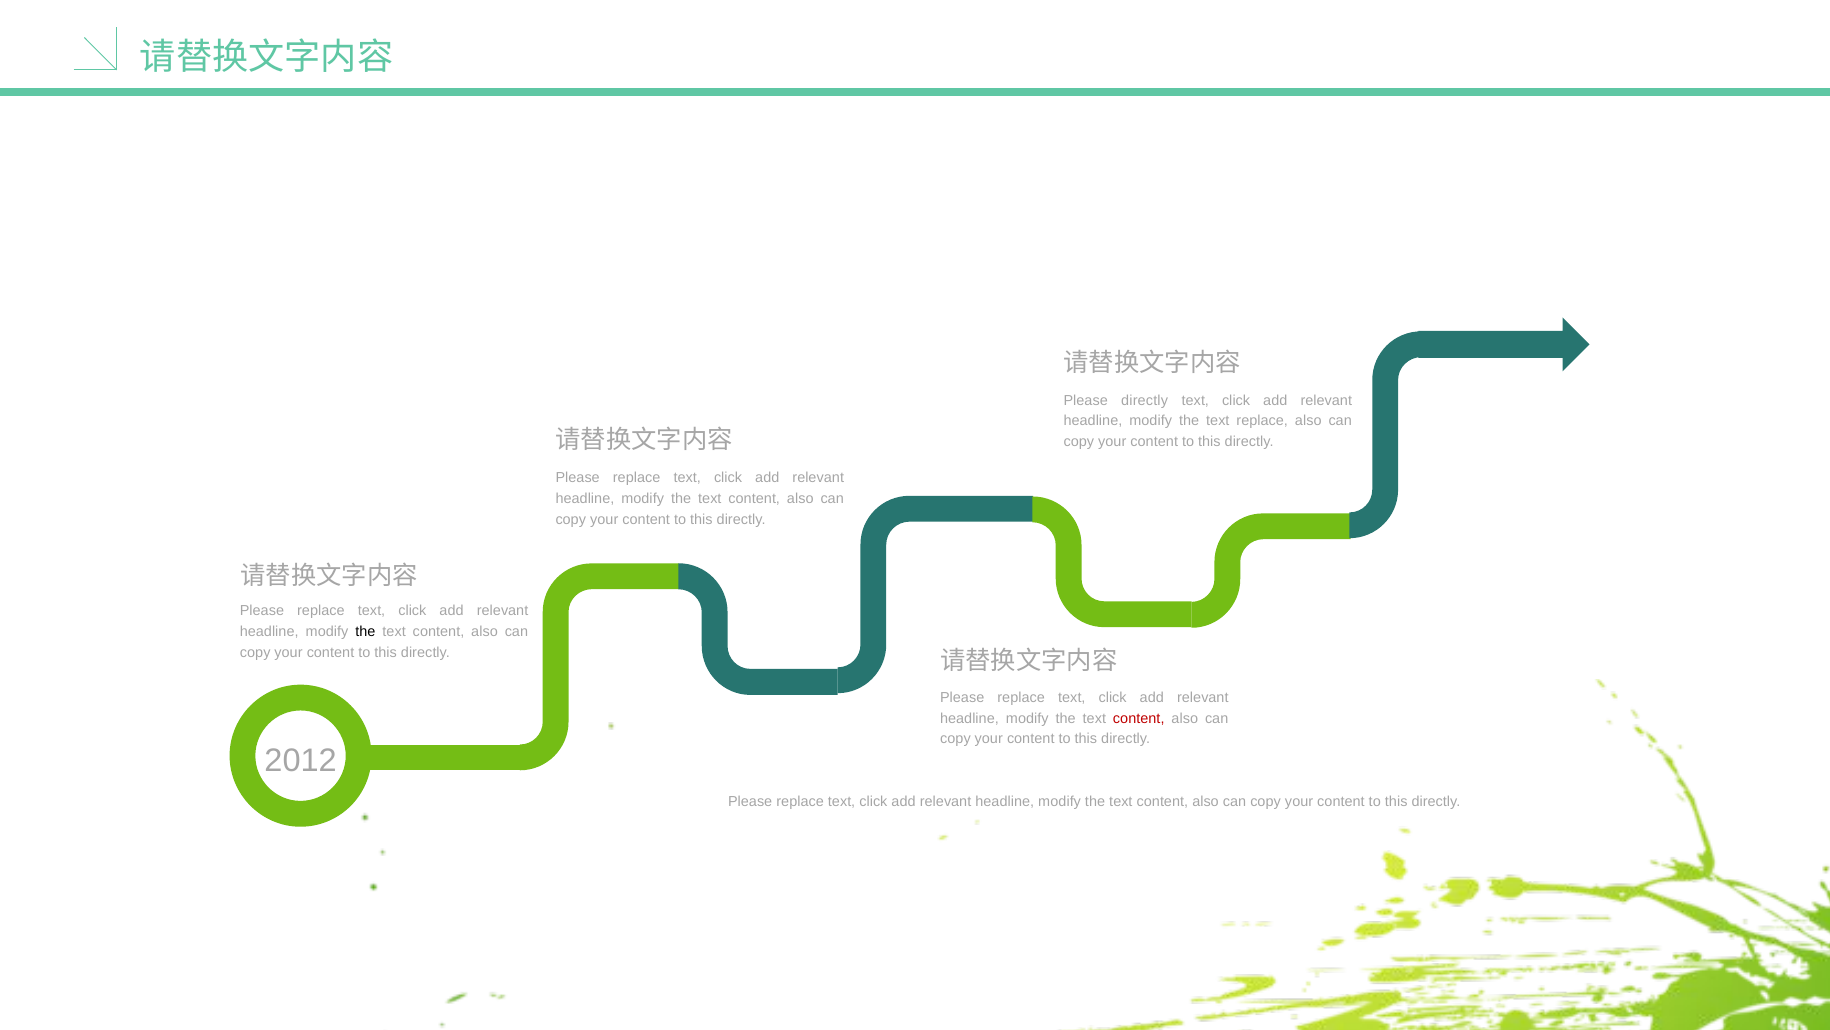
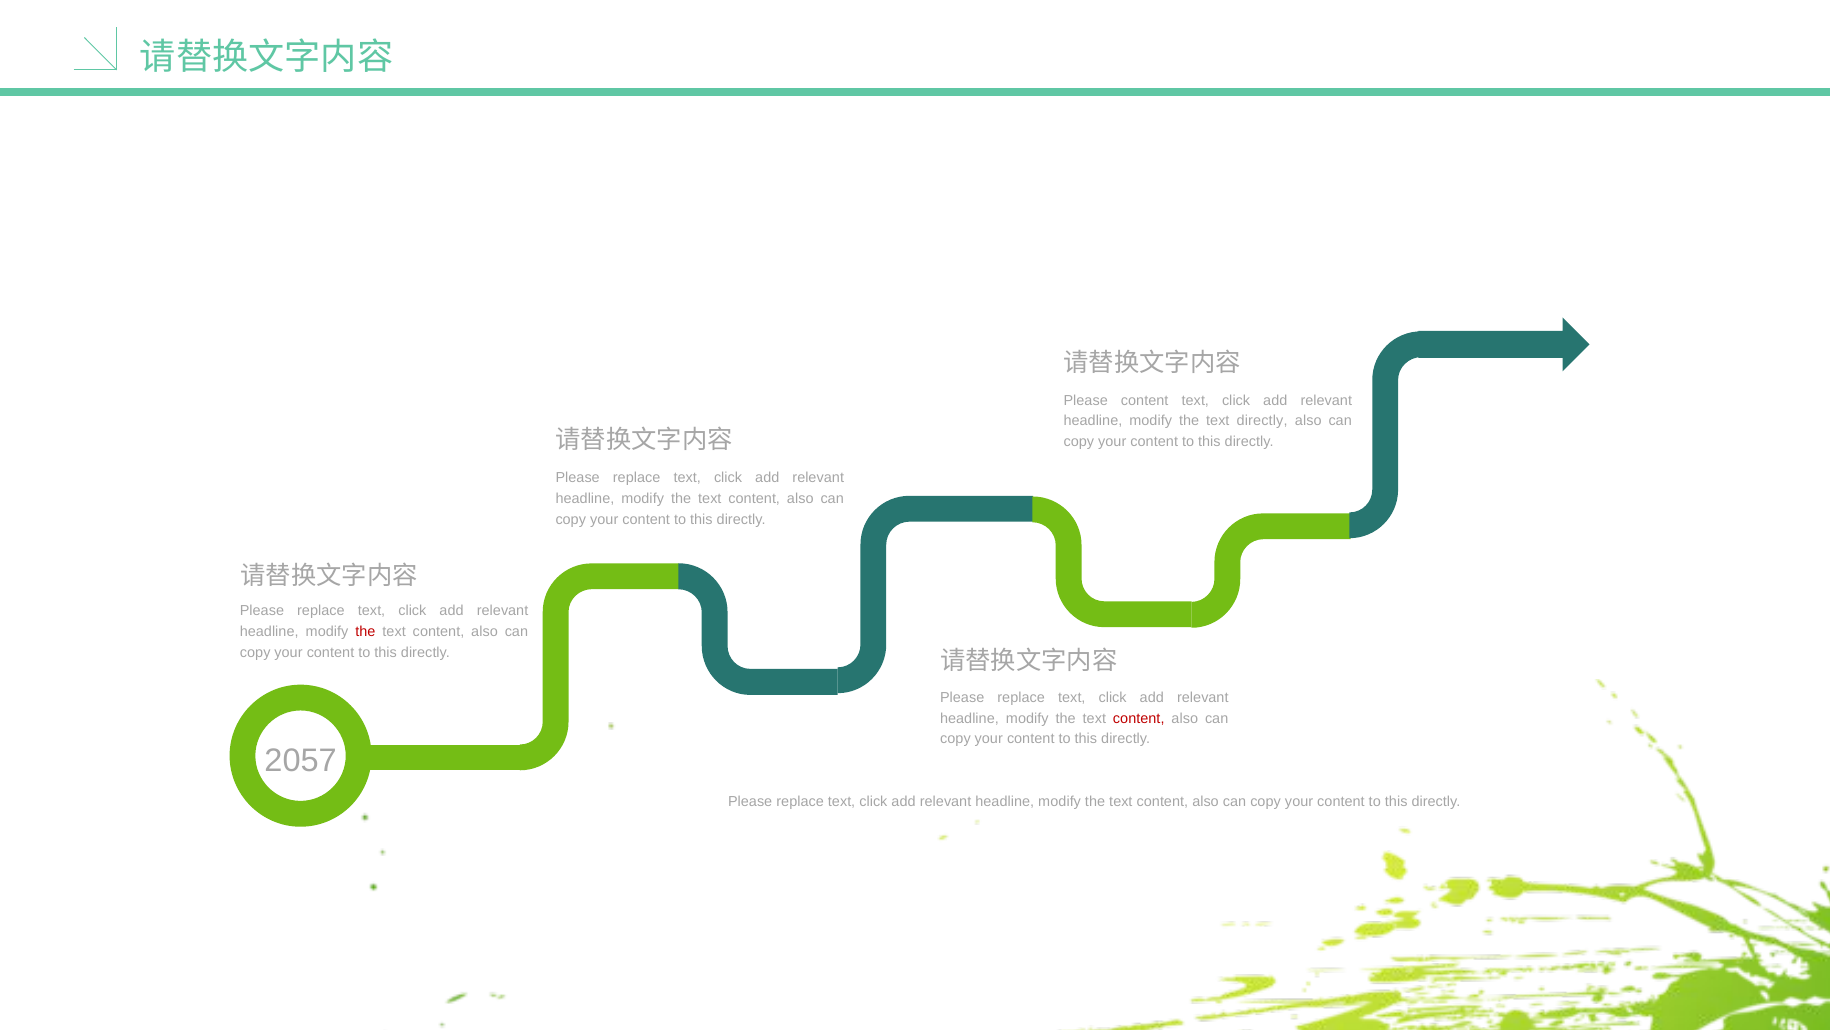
Please directly: directly -> content
text replace: replace -> directly
the at (365, 631) colour: black -> red
2012: 2012 -> 2057
